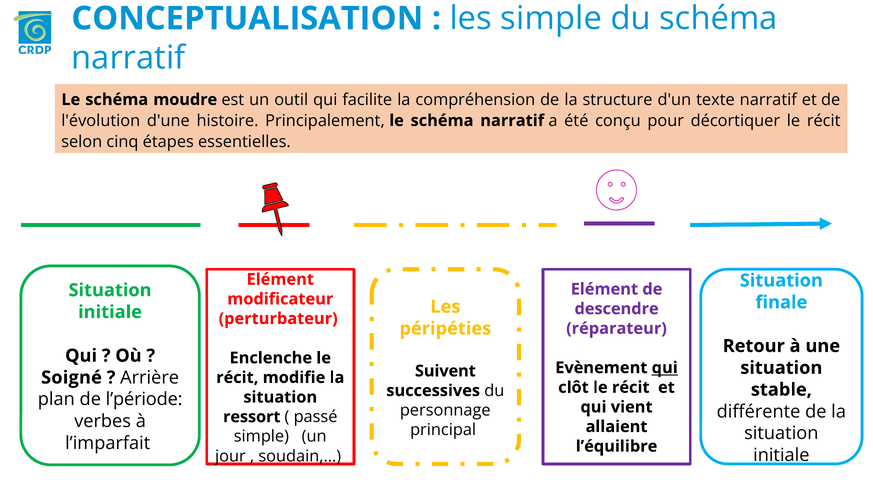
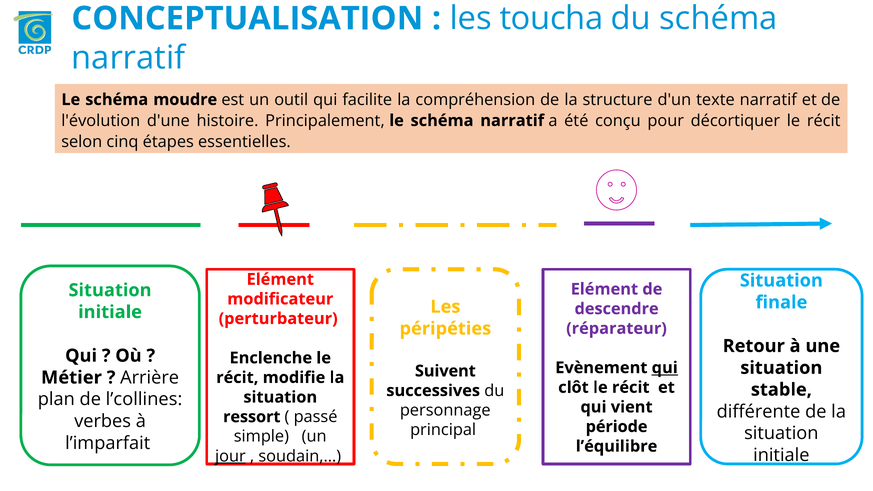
les simple: simple -> toucha
Soigné: Soigné -> Métier
l’période: l’période -> l’collines
allaient: allaient -> période
jour underline: none -> present
